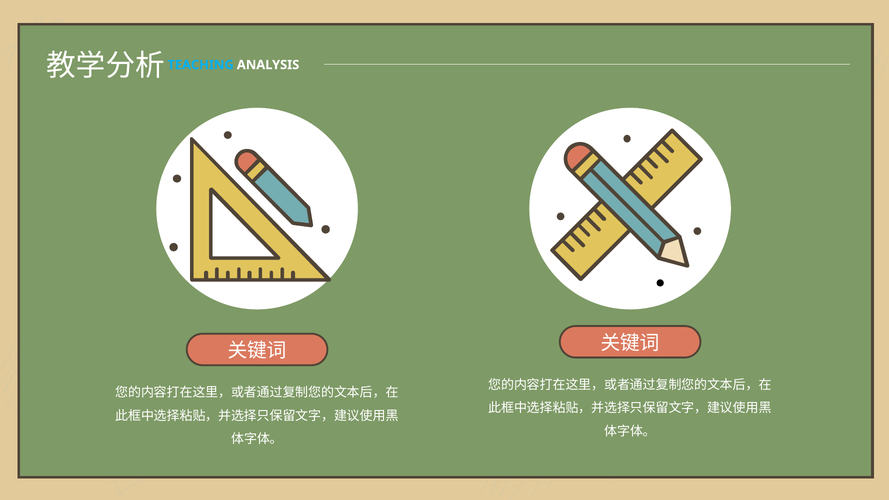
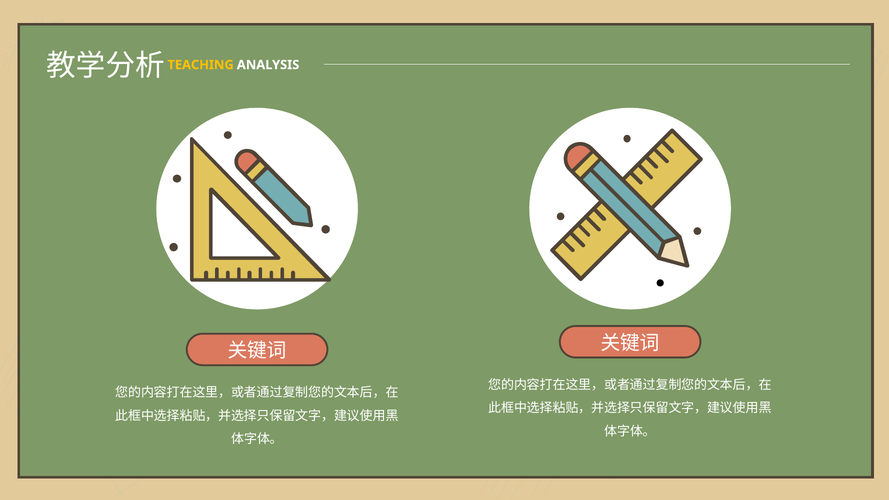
TEACHING colour: light blue -> yellow
